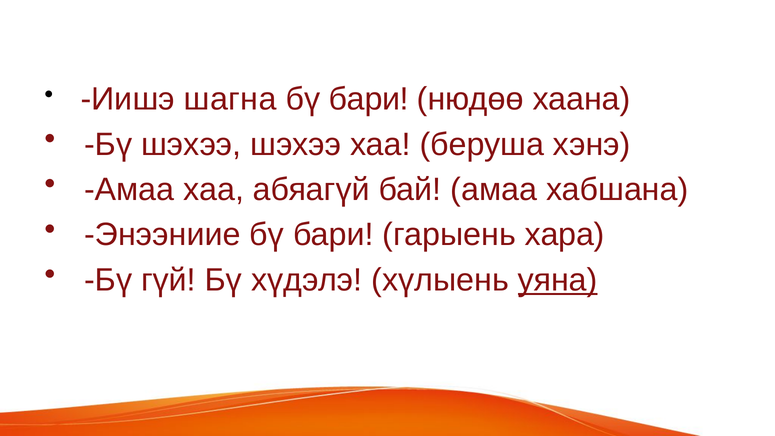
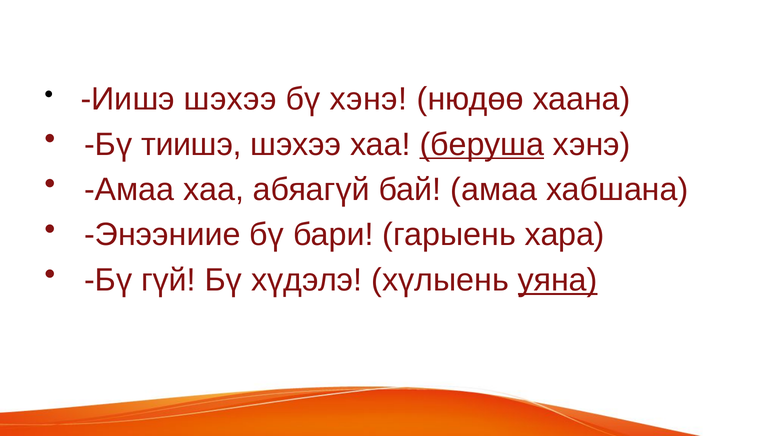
Иишэ шагна: шагна -> шэхээ
бари at (369, 99): бари -> хэнэ
Бү шэхээ: шэхээ -> тиишэ
беруша underline: none -> present
